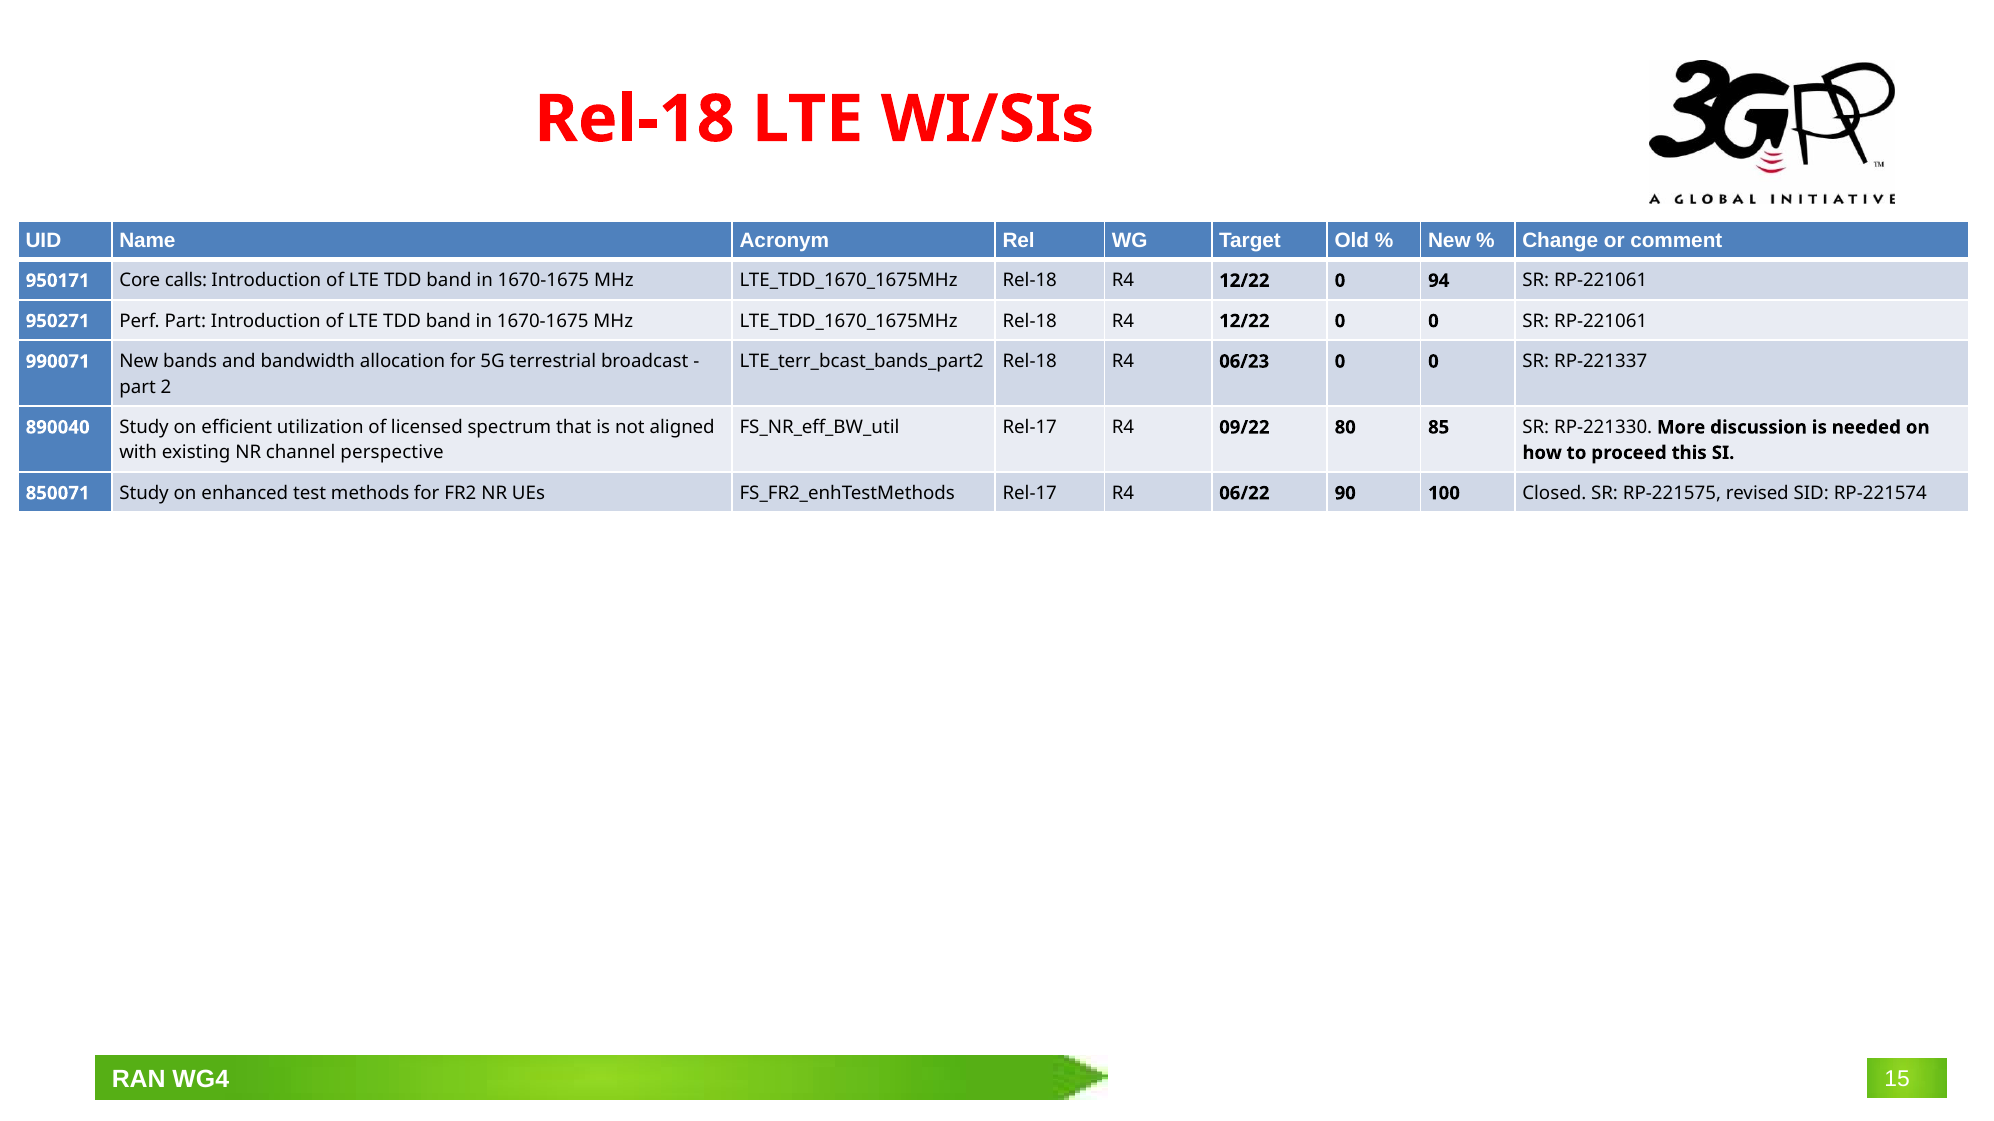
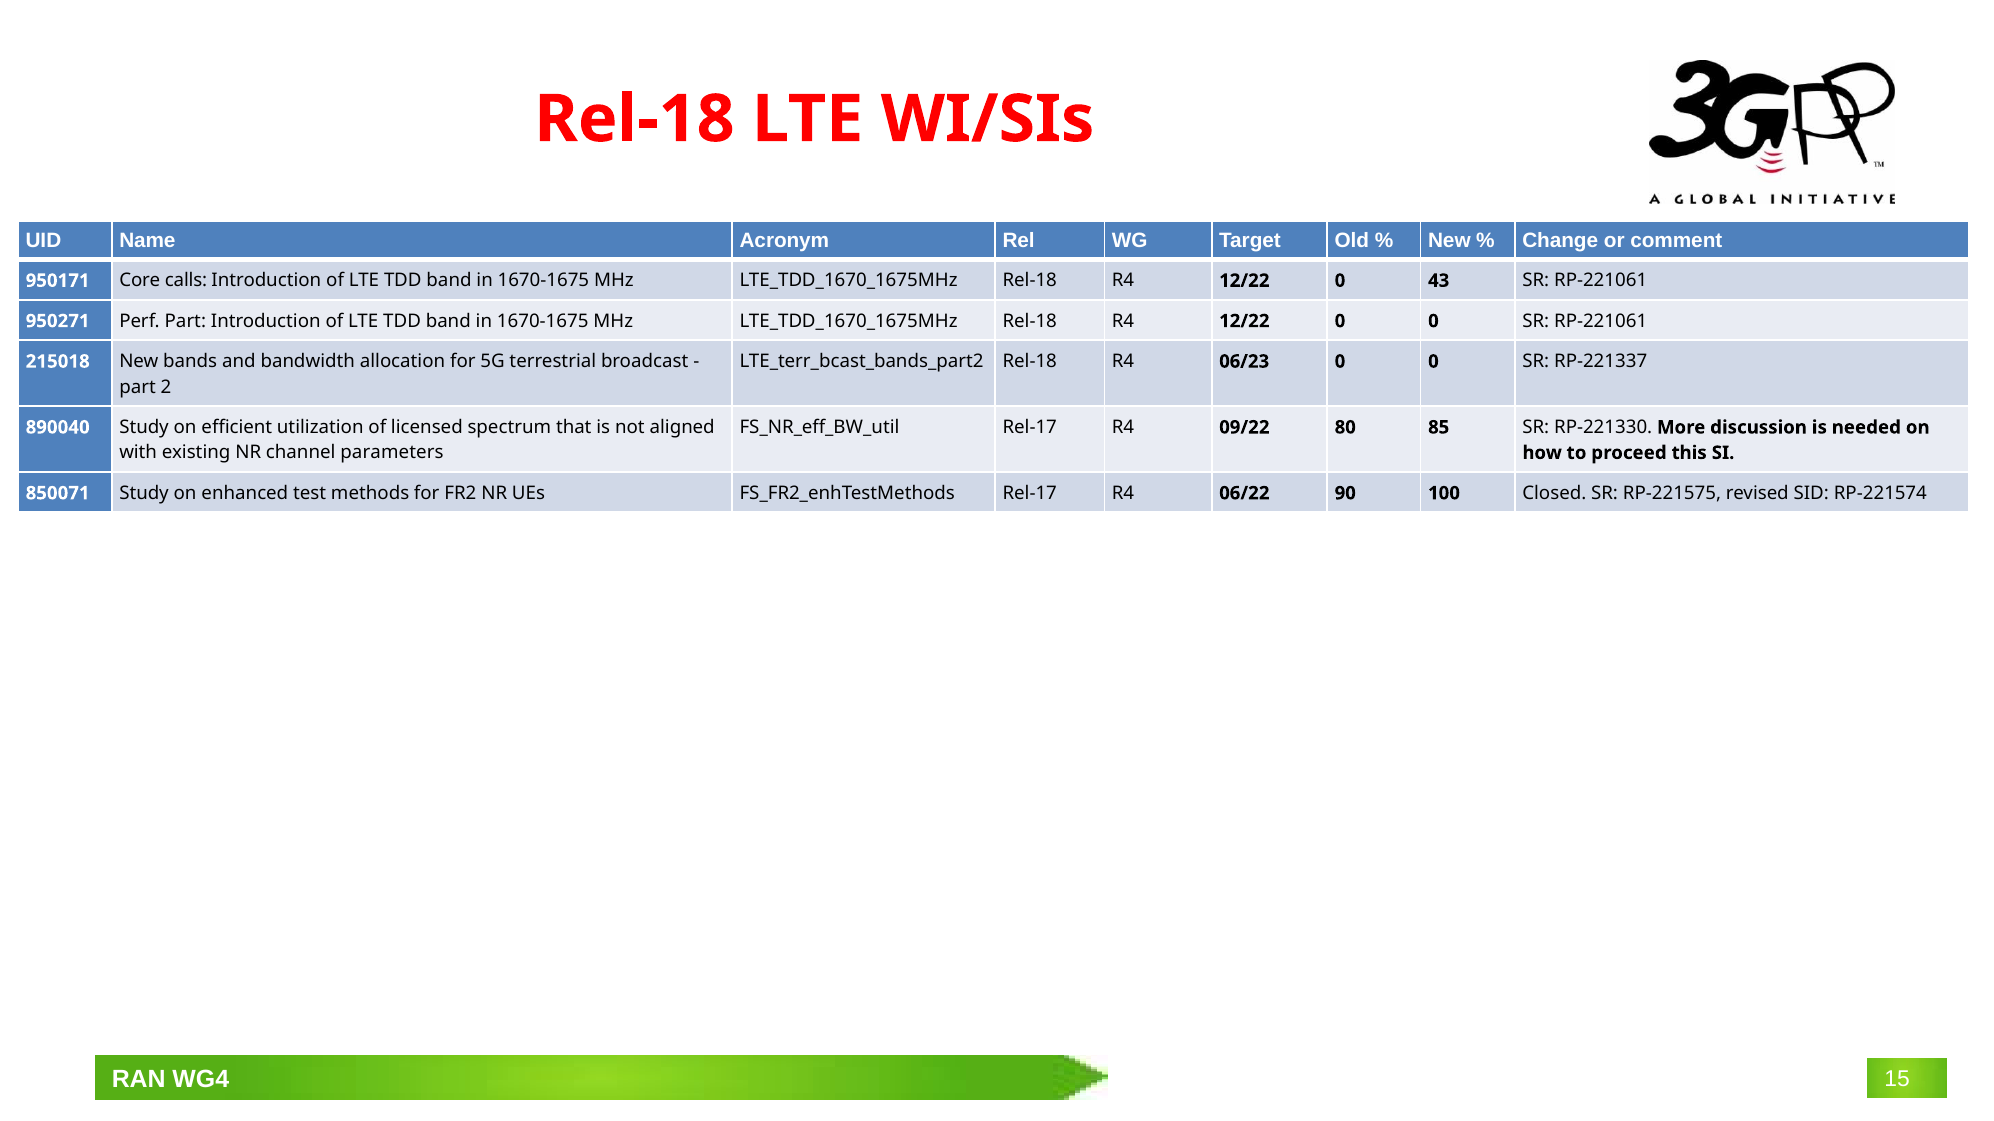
94: 94 -> 43
990071: 990071 -> 215018
perspective: perspective -> parameters
